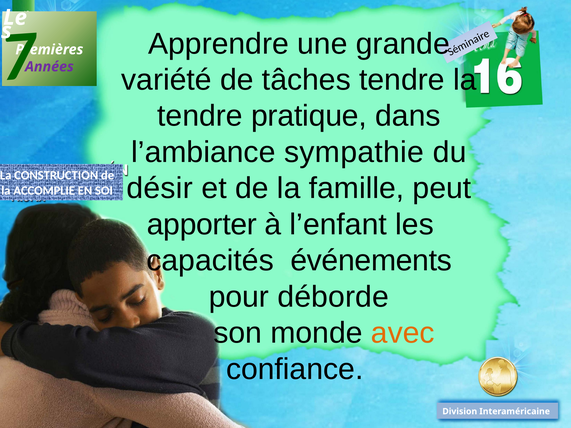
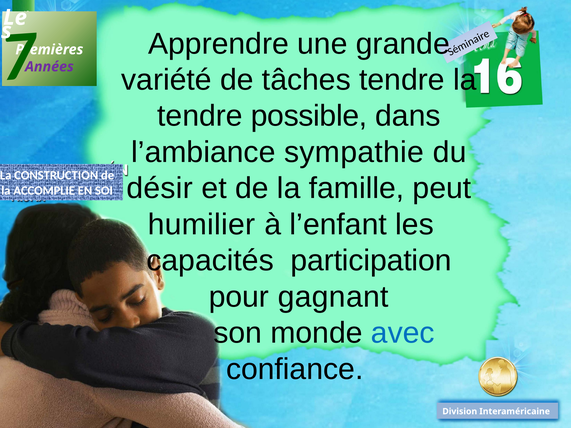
pratique: pratique -> possible
apporter: apporter -> humilier
événements: événements -> participation
déborde: déborde -> gagnant
avec colour: orange -> blue
